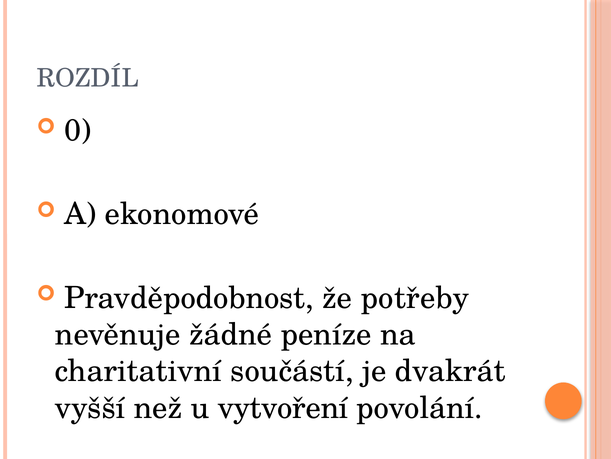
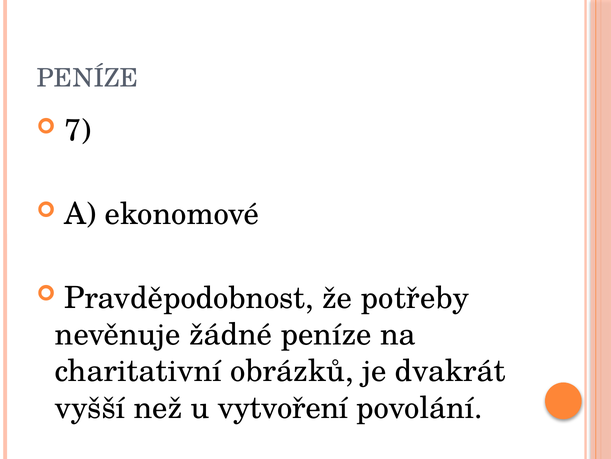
ROZDÍL at (88, 78): ROZDÍL -> PENÍZE
0: 0 -> 7
součástí: součástí -> obrázků
